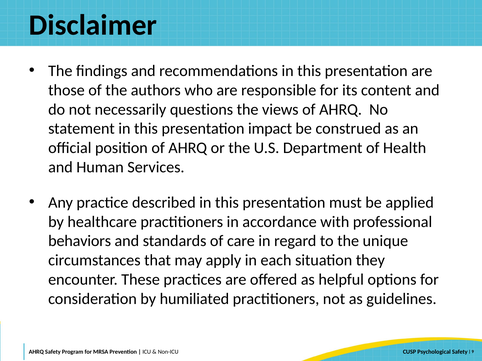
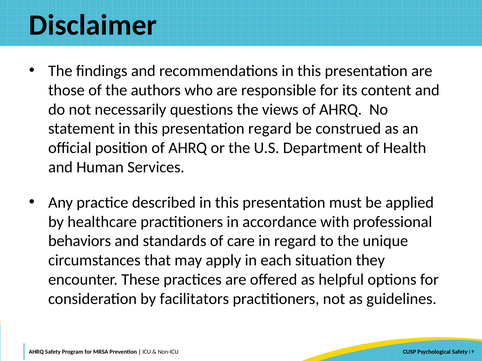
presentation impact: impact -> regard
humiliated: humiliated -> facilitators
